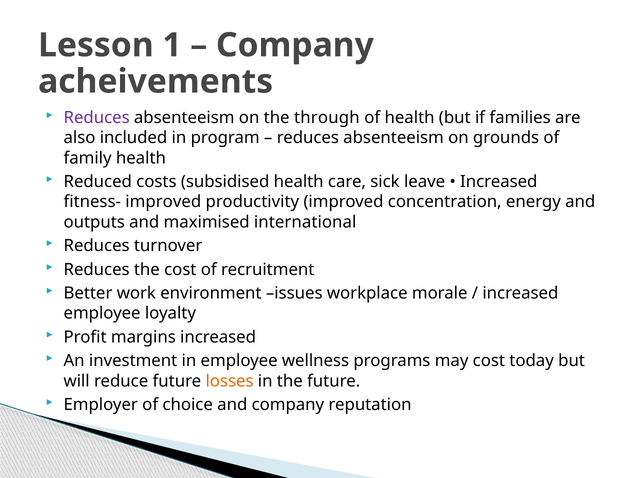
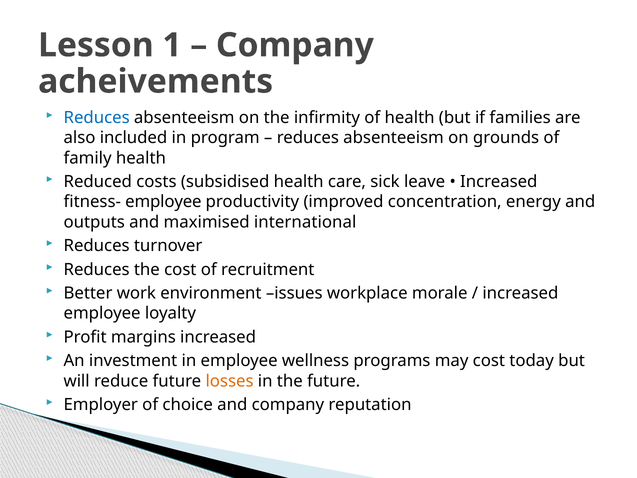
Reduces at (97, 118) colour: purple -> blue
through: through -> infirmity
fitness- improved: improved -> employee
